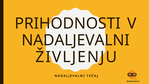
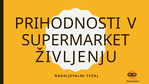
NADALJEVALNI at (76, 40): NADALJEVALNI -> SUPERMARKET
